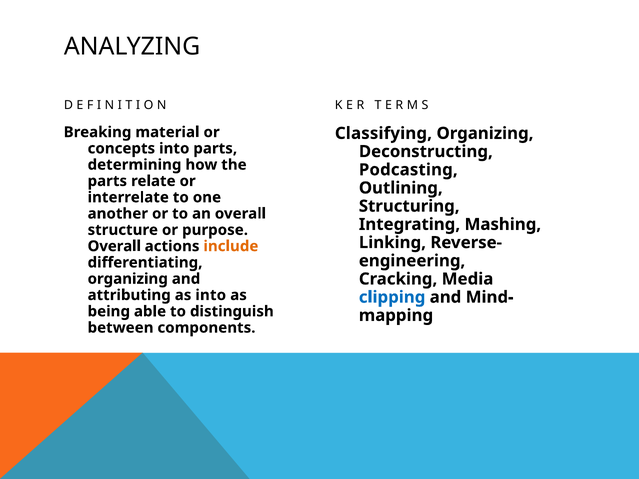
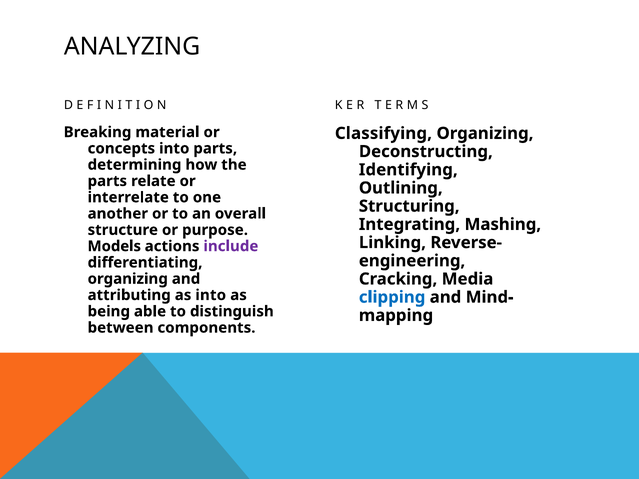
Podcasting: Podcasting -> Identifying
Overall at (114, 246): Overall -> Models
include colour: orange -> purple
